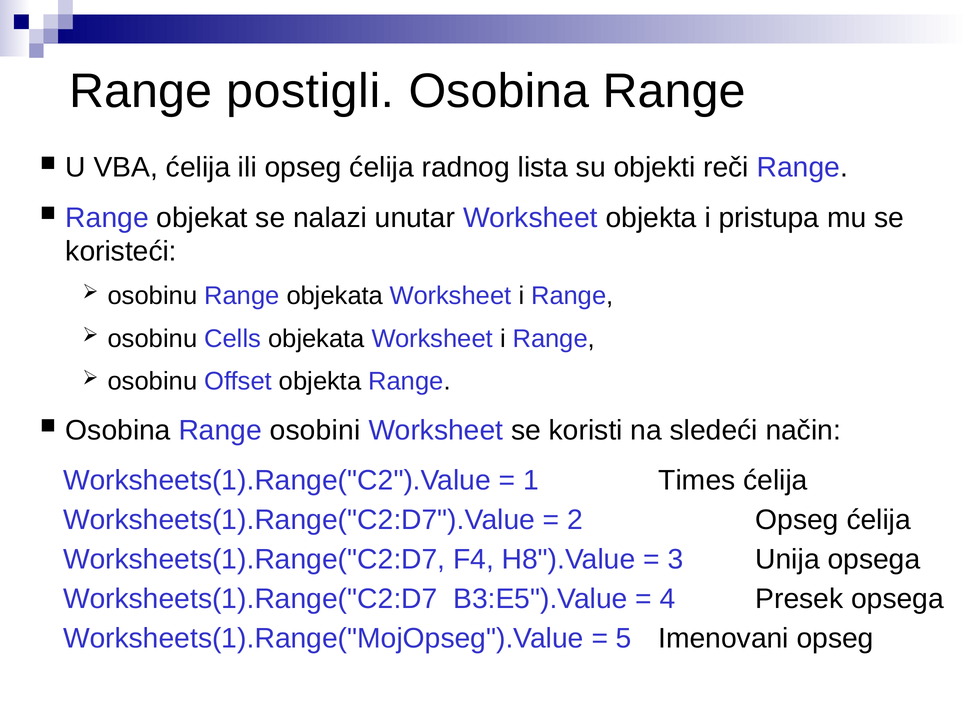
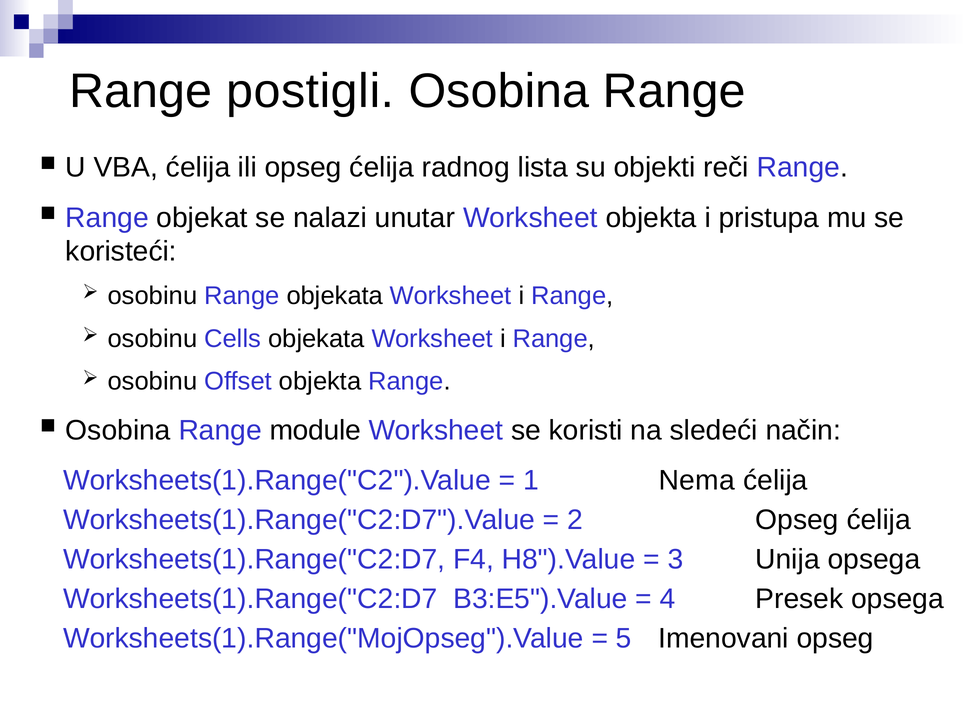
osobini: osobini -> module
Times: Times -> Nema
